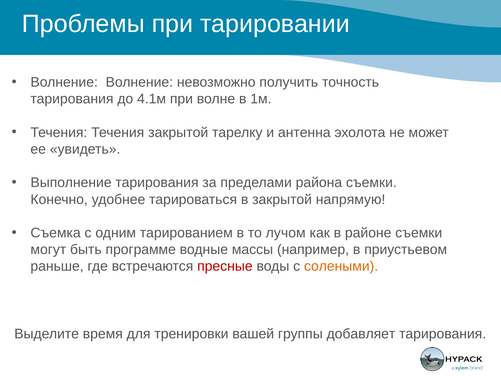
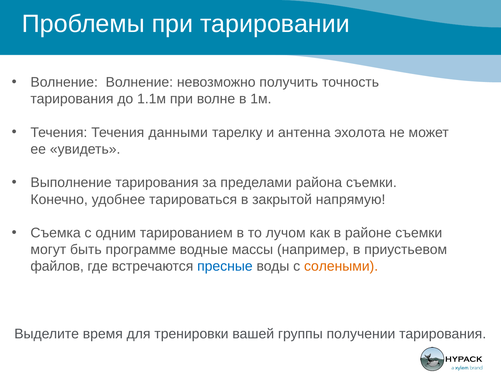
4.1м: 4.1м -> 1.1м
Течения закрытой: закрытой -> данными
раньше: раньше -> файлов
пресные colour: red -> blue
добавляет: добавляет -> получении
